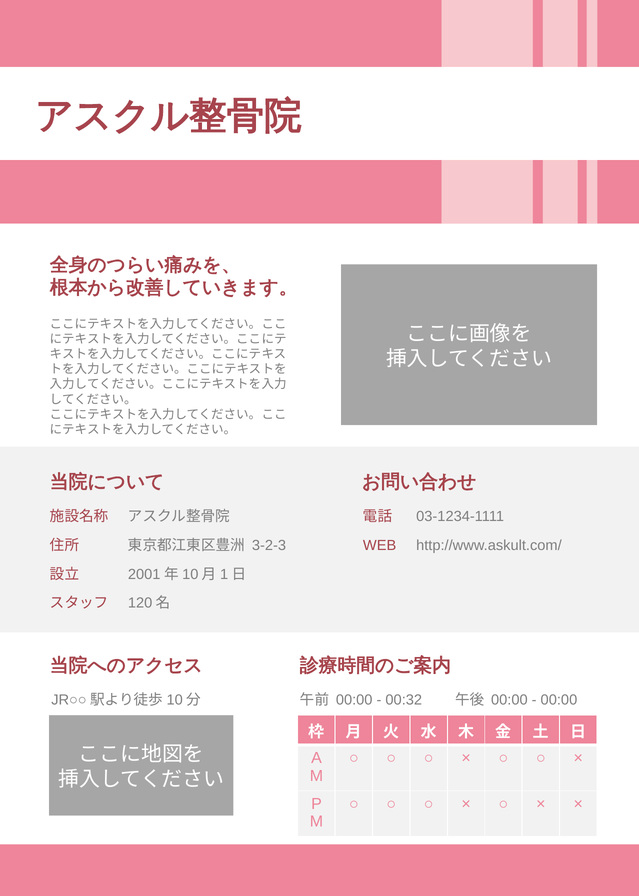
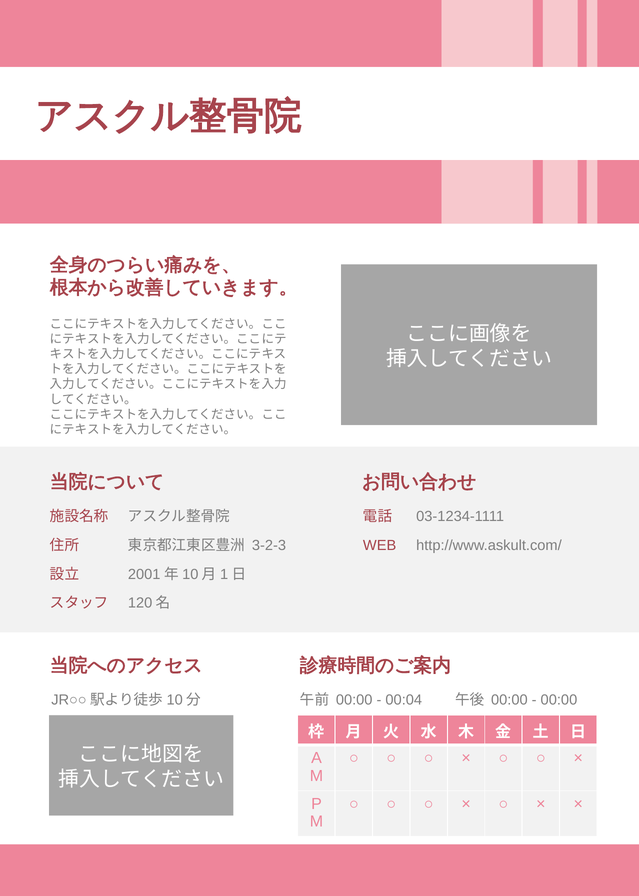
00:32: 00:32 -> 00:04
